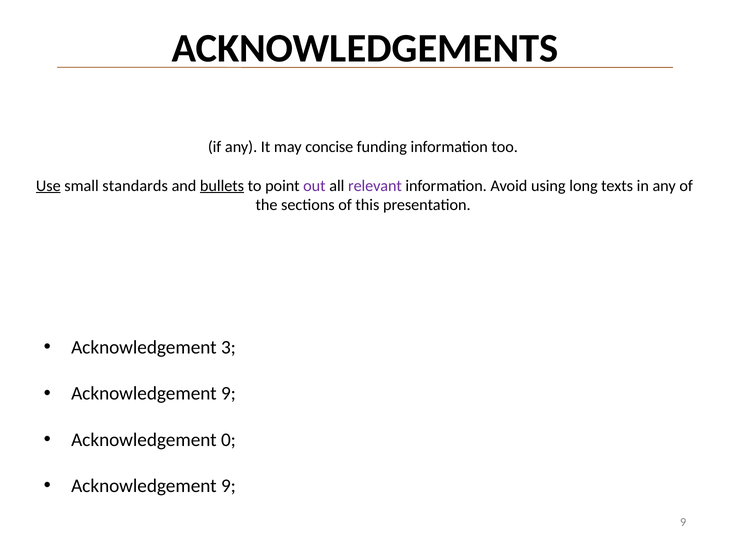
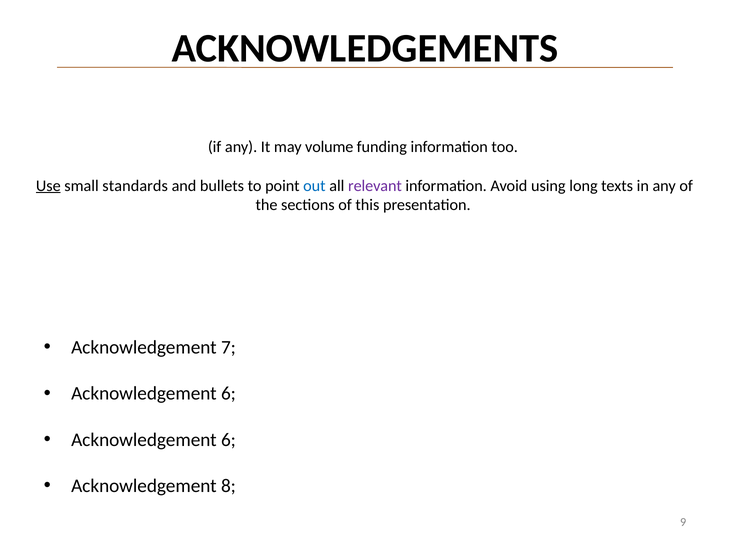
concise: concise -> volume
bullets underline: present -> none
out colour: purple -> blue
3: 3 -> 7
9 at (228, 394): 9 -> 6
0 at (228, 440): 0 -> 6
9 at (228, 486): 9 -> 8
